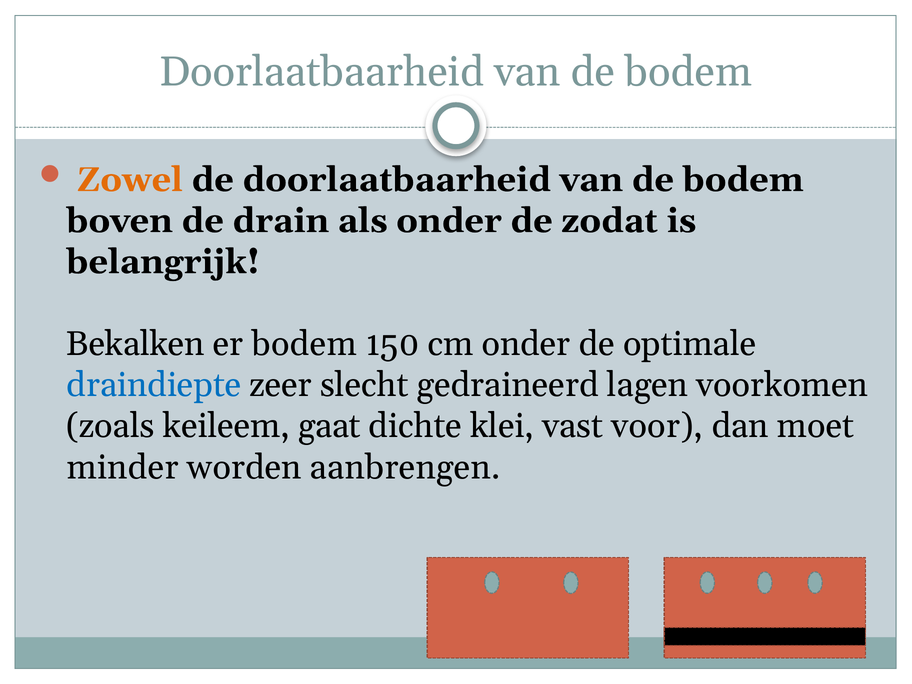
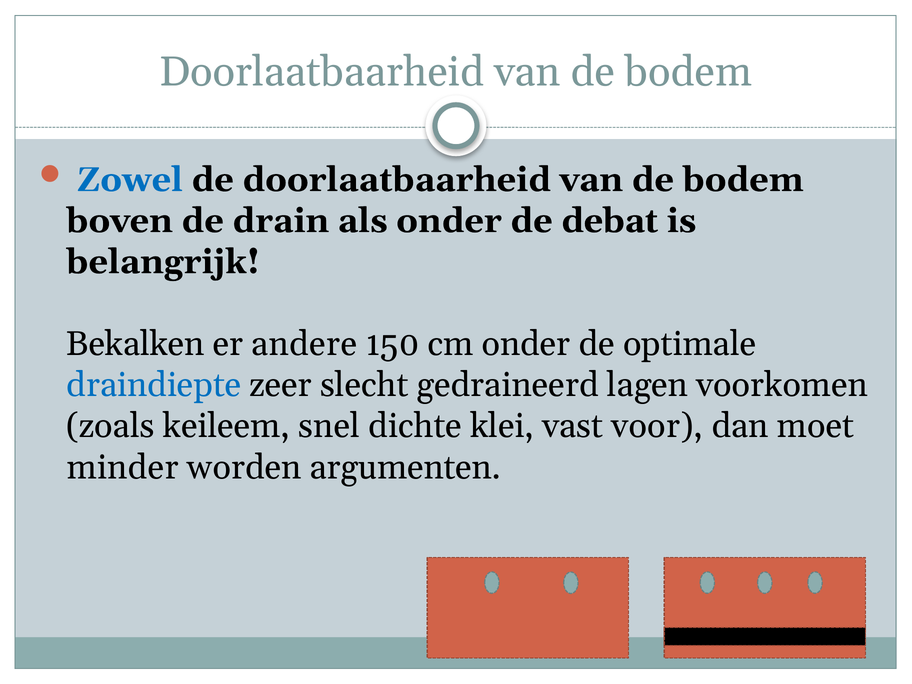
Zowel colour: orange -> blue
zodat: zodat -> debat
er bodem: bodem -> andere
gaat: gaat -> snel
aanbrengen: aanbrengen -> argumenten
